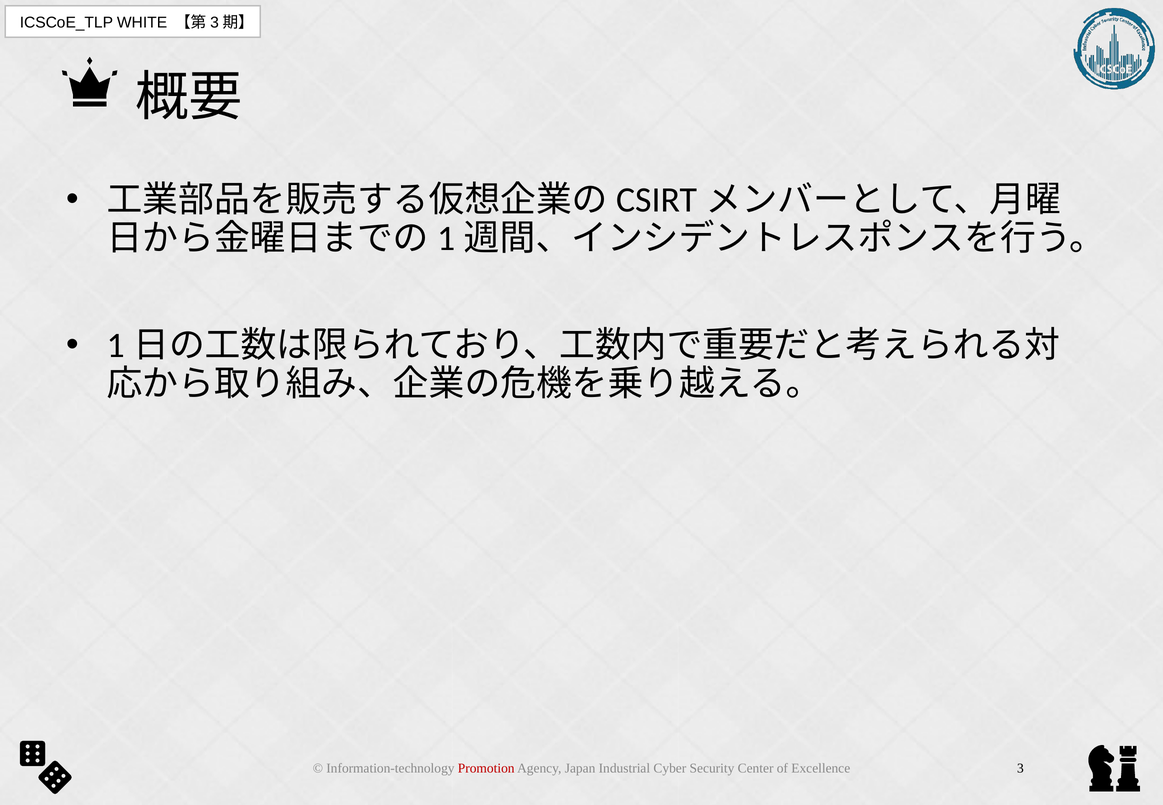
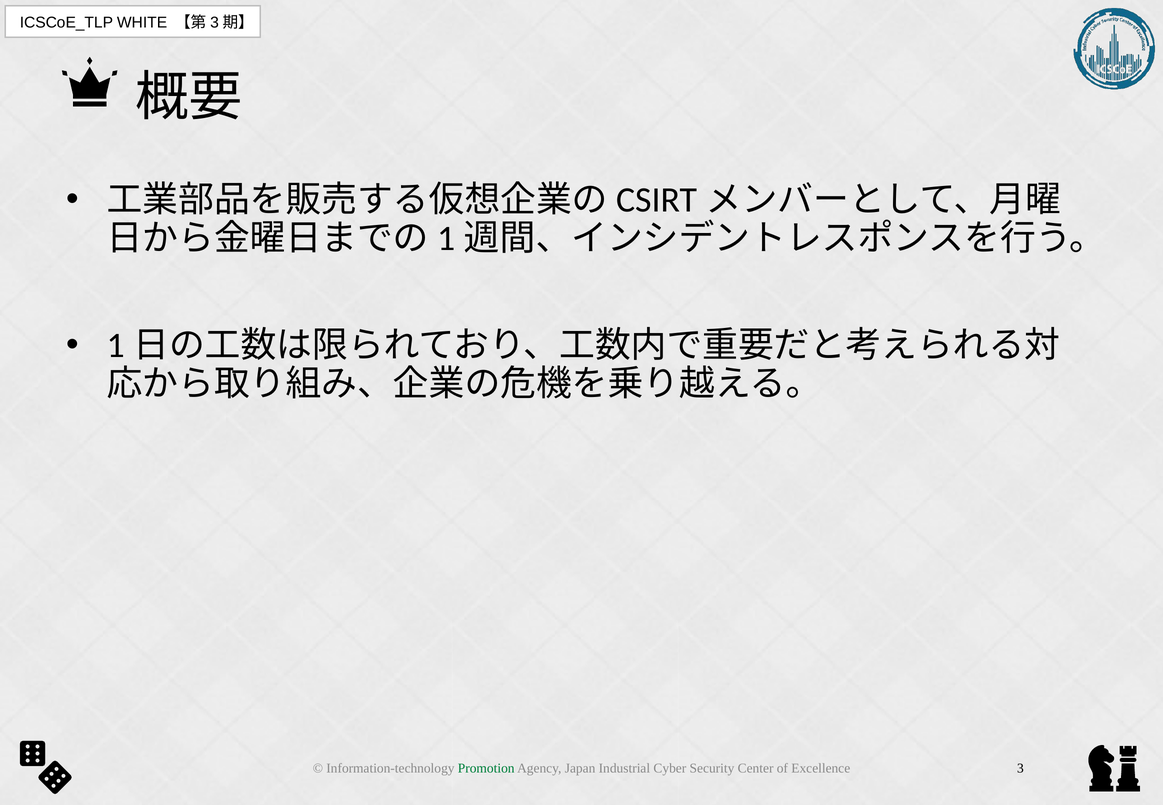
Promotion colour: red -> green
